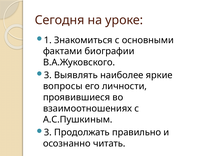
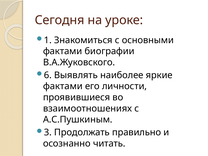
3 at (48, 75): 3 -> 6
вопросы at (63, 86): вопросы -> фактами
